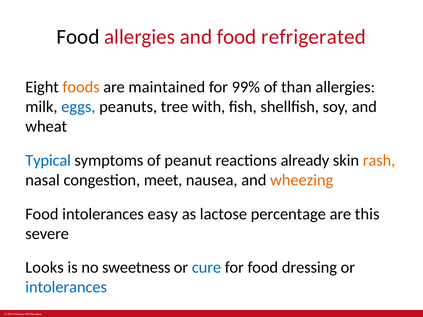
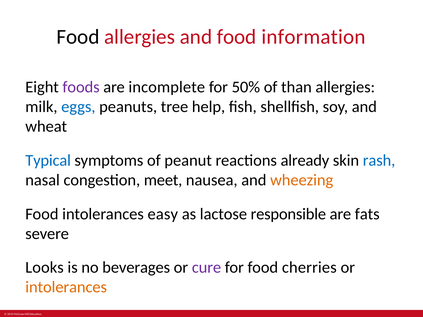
refrigerated: refrigerated -> information
foods colour: orange -> purple
maintained: maintained -> incomplete
99%: 99% -> 50%
with: with -> help
rash colour: orange -> blue
percentage: percentage -> responsible
this: this -> fats
sweetness: sweetness -> beverages
cure colour: blue -> purple
dressing: dressing -> cherries
intolerances at (66, 287) colour: blue -> orange
